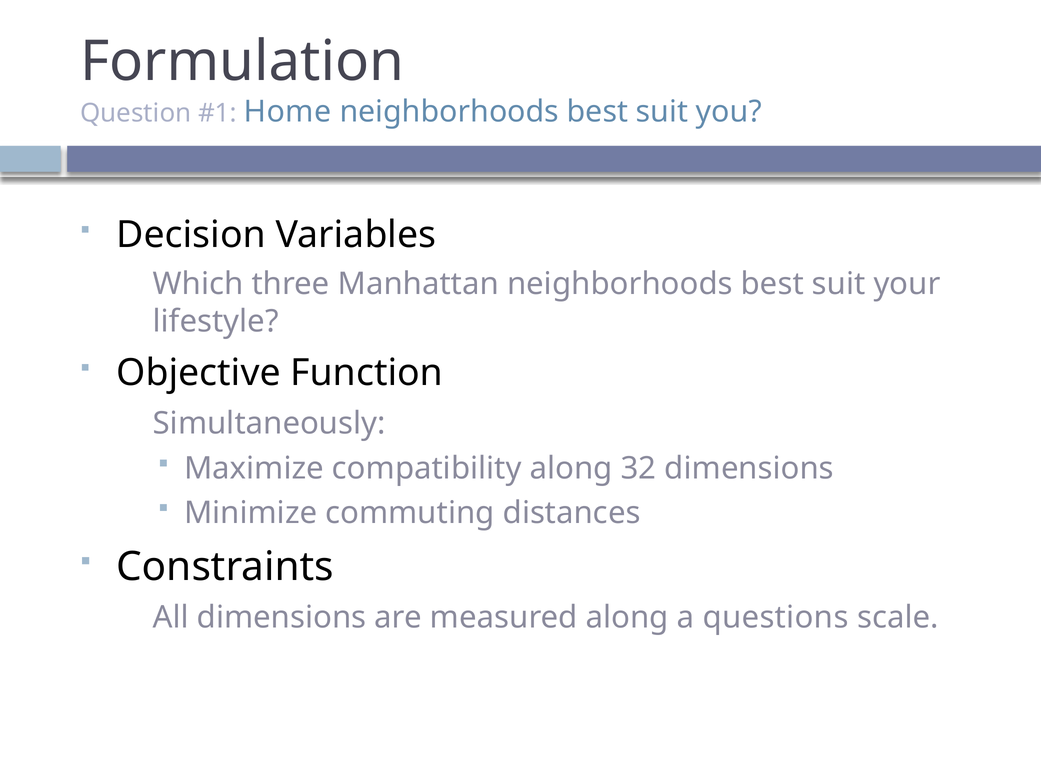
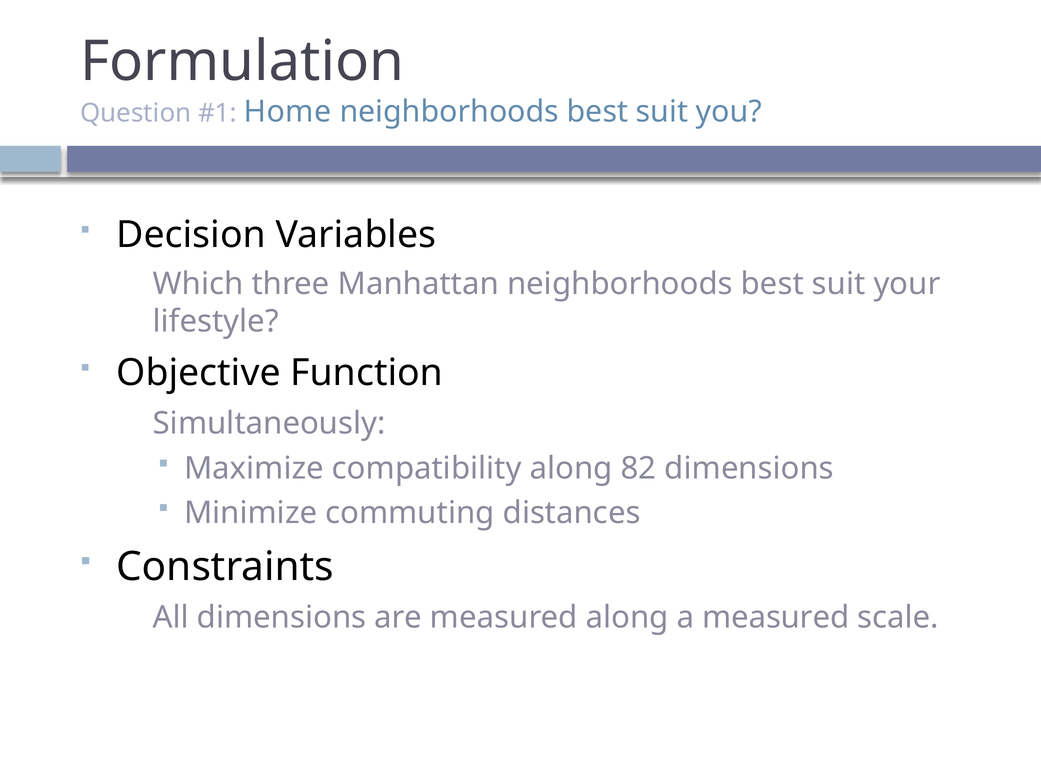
32: 32 -> 82
a questions: questions -> measured
